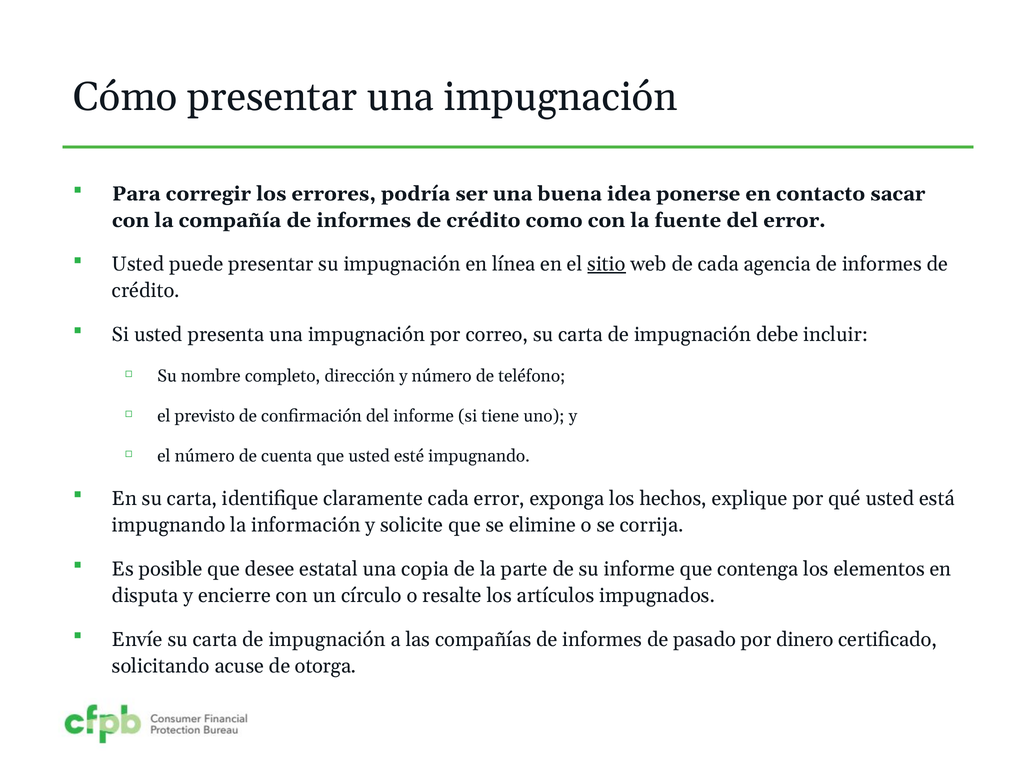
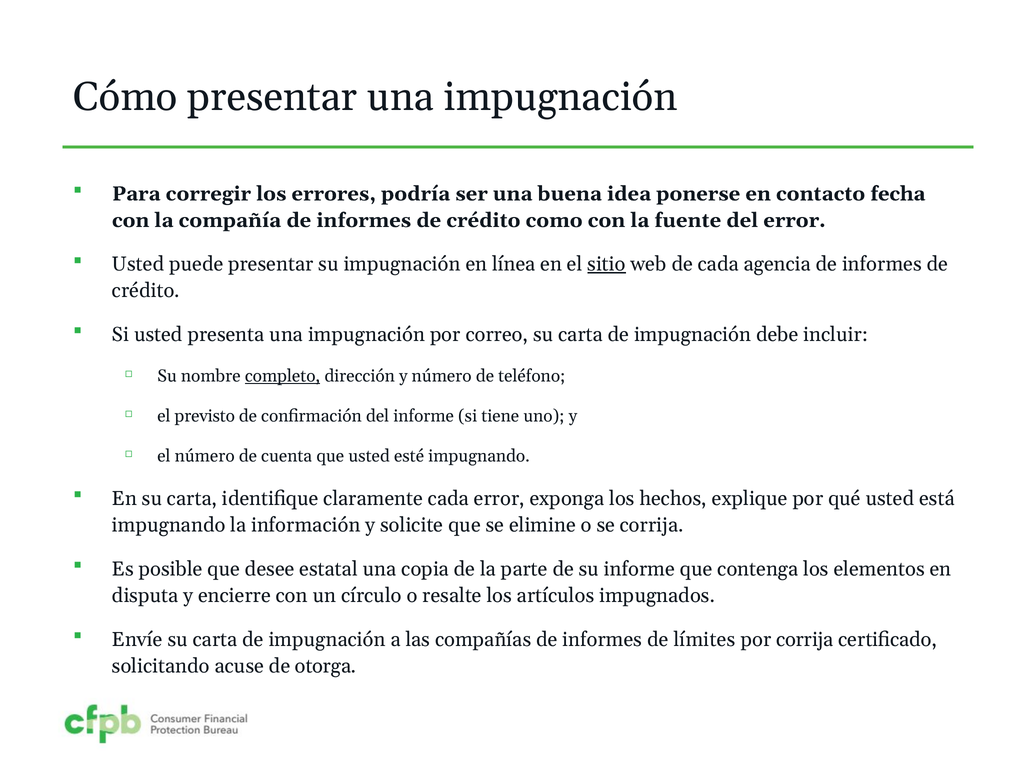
sacar: sacar -> fecha
completo underline: none -> present
pasado: pasado -> límites
por dinero: dinero -> corrija
